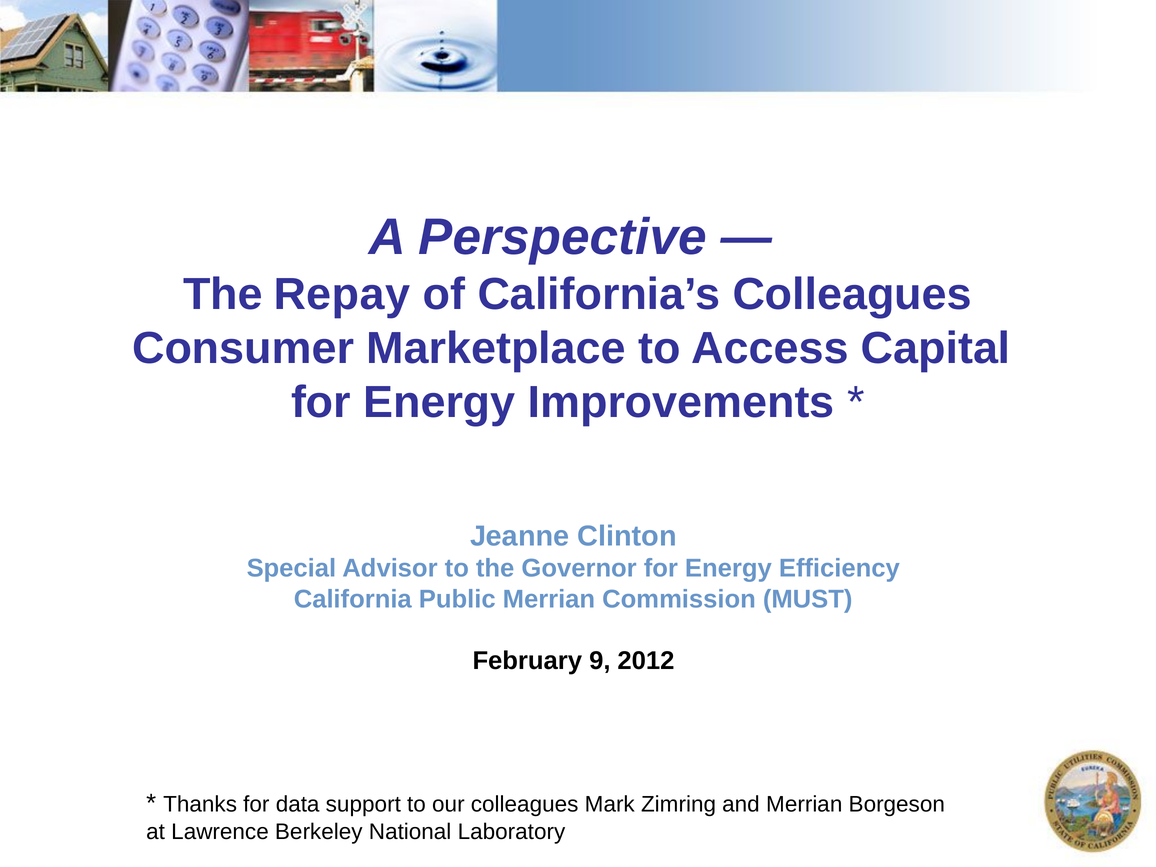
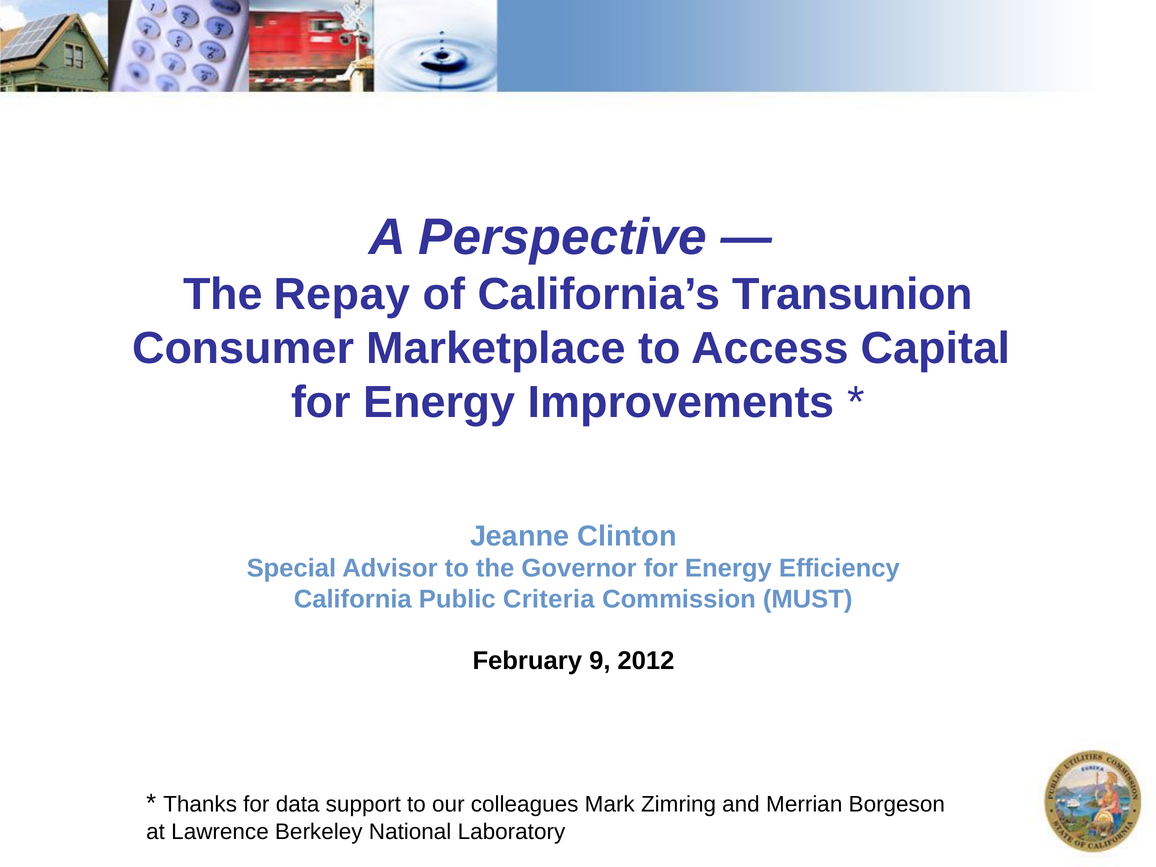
California’s Colleagues: Colleagues -> Transunion
Public Merrian: Merrian -> Criteria
